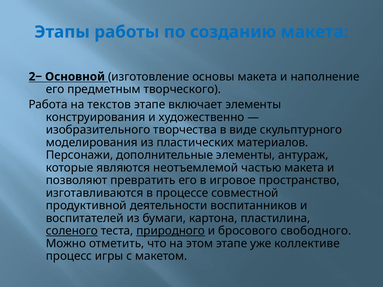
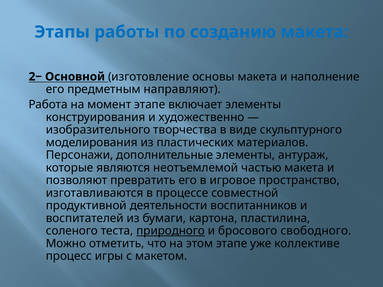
творческого: творческого -> направляют
текстов: текстов -> момент
соленого underline: present -> none
